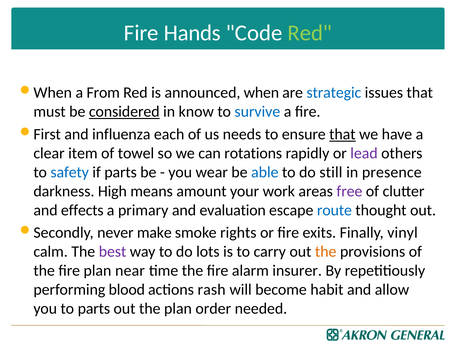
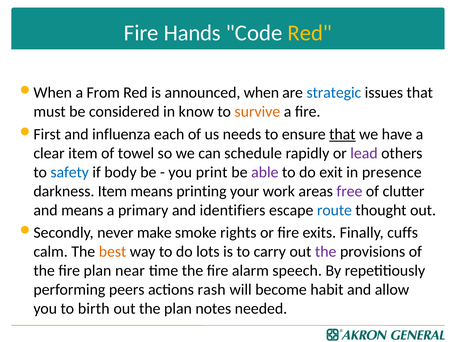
Red at (310, 33) colour: light green -> yellow
considered underline: present -> none
survive colour: blue -> orange
rotations: rotations -> schedule
if parts: parts -> body
wear: wear -> print
able colour: blue -> purple
still: still -> exit
darkness High: High -> Item
amount: amount -> printing
and effects: effects -> means
evaluation: evaluation -> identifiers
vinyl: vinyl -> cuffs
best colour: purple -> orange
the at (326, 252) colour: orange -> purple
insurer: insurer -> speech
blood: blood -> peers
to parts: parts -> birth
order: order -> notes
